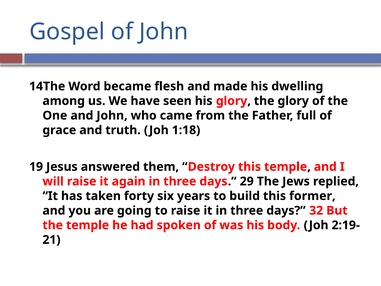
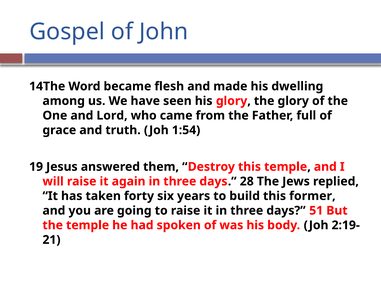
and John: John -> Lord
1:18: 1:18 -> 1:54
29: 29 -> 28
32: 32 -> 51
